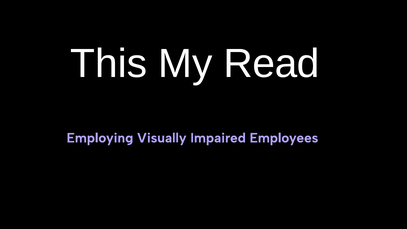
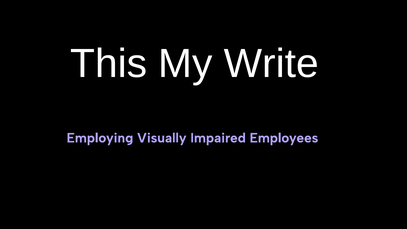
Read: Read -> Write
